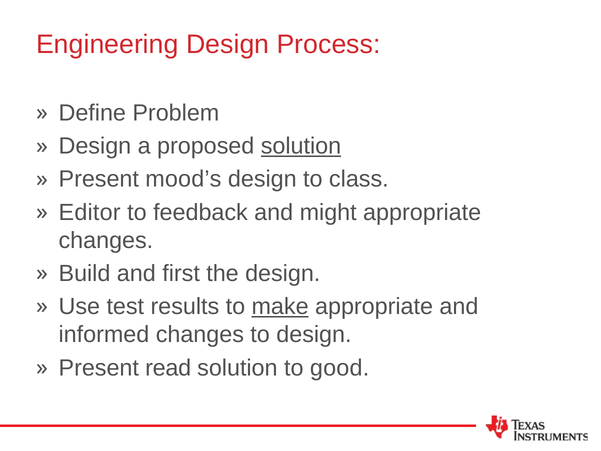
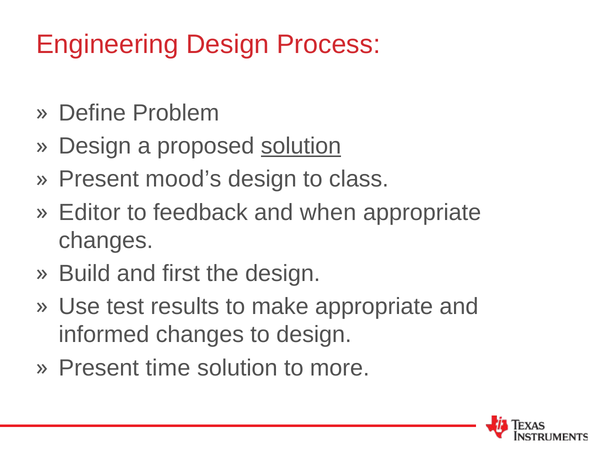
might: might -> when
make underline: present -> none
read: read -> time
good: good -> more
